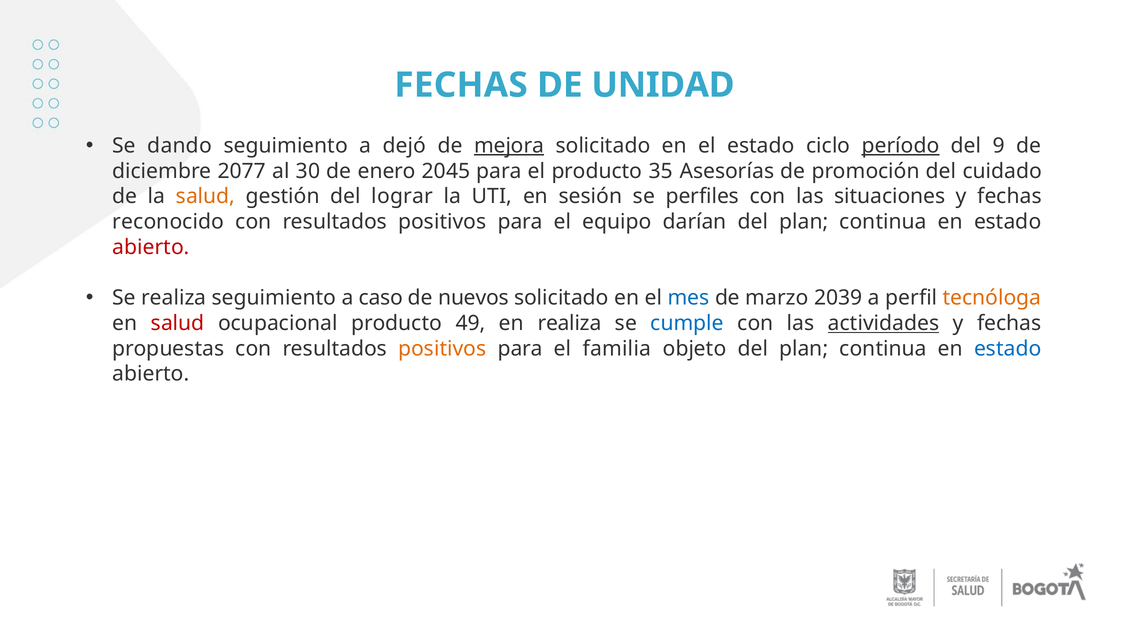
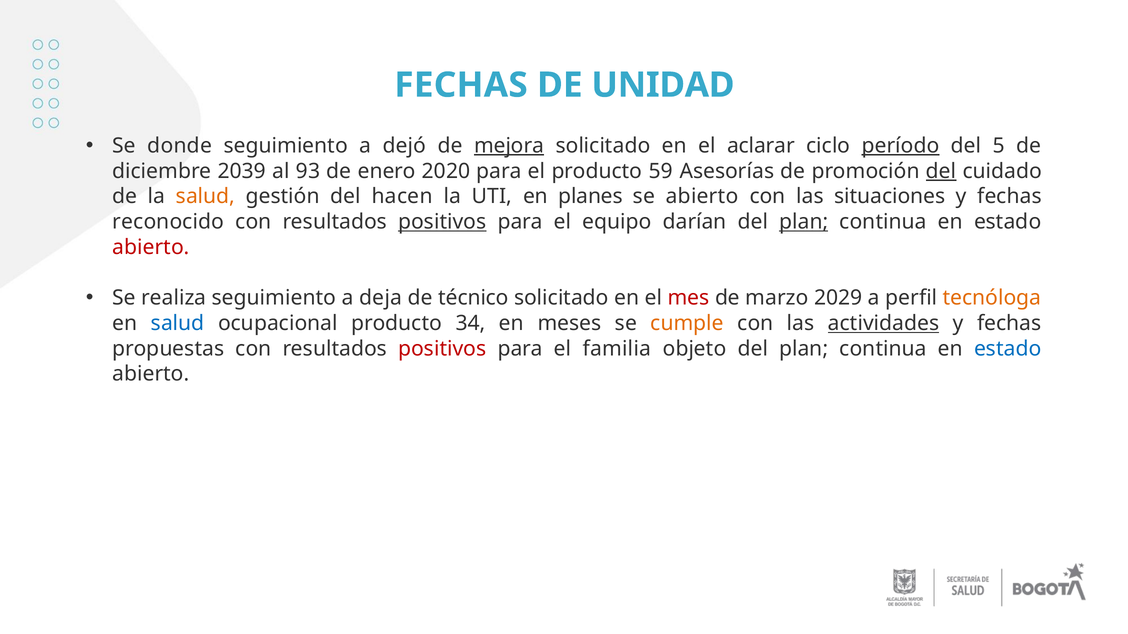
dando: dando -> donde
el estado: estado -> aclarar
9: 9 -> 5
2077: 2077 -> 2039
30: 30 -> 93
2045: 2045 -> 2020
35: 35 -> 59
del at (941, 171) underline: none -> present
lograr: lograr -> hacen
sesión: sesión -> planes
se perfiles: perfiles -> abierto
positivos at (442, 222) underline: none -> present
plan at (804, 222) underline: none -> present
caso: caso -> deja
nuevos: nuevos -> técnico
mes colour: blue -> red
2039: 2039 -> 2029
salud at (178, 324) colour: red -> blue
49: 49 -> 34
en realiza: realiza -> meses
cumple colour: blue -> orange
positivos at (442, 349) colour: orange -> red
